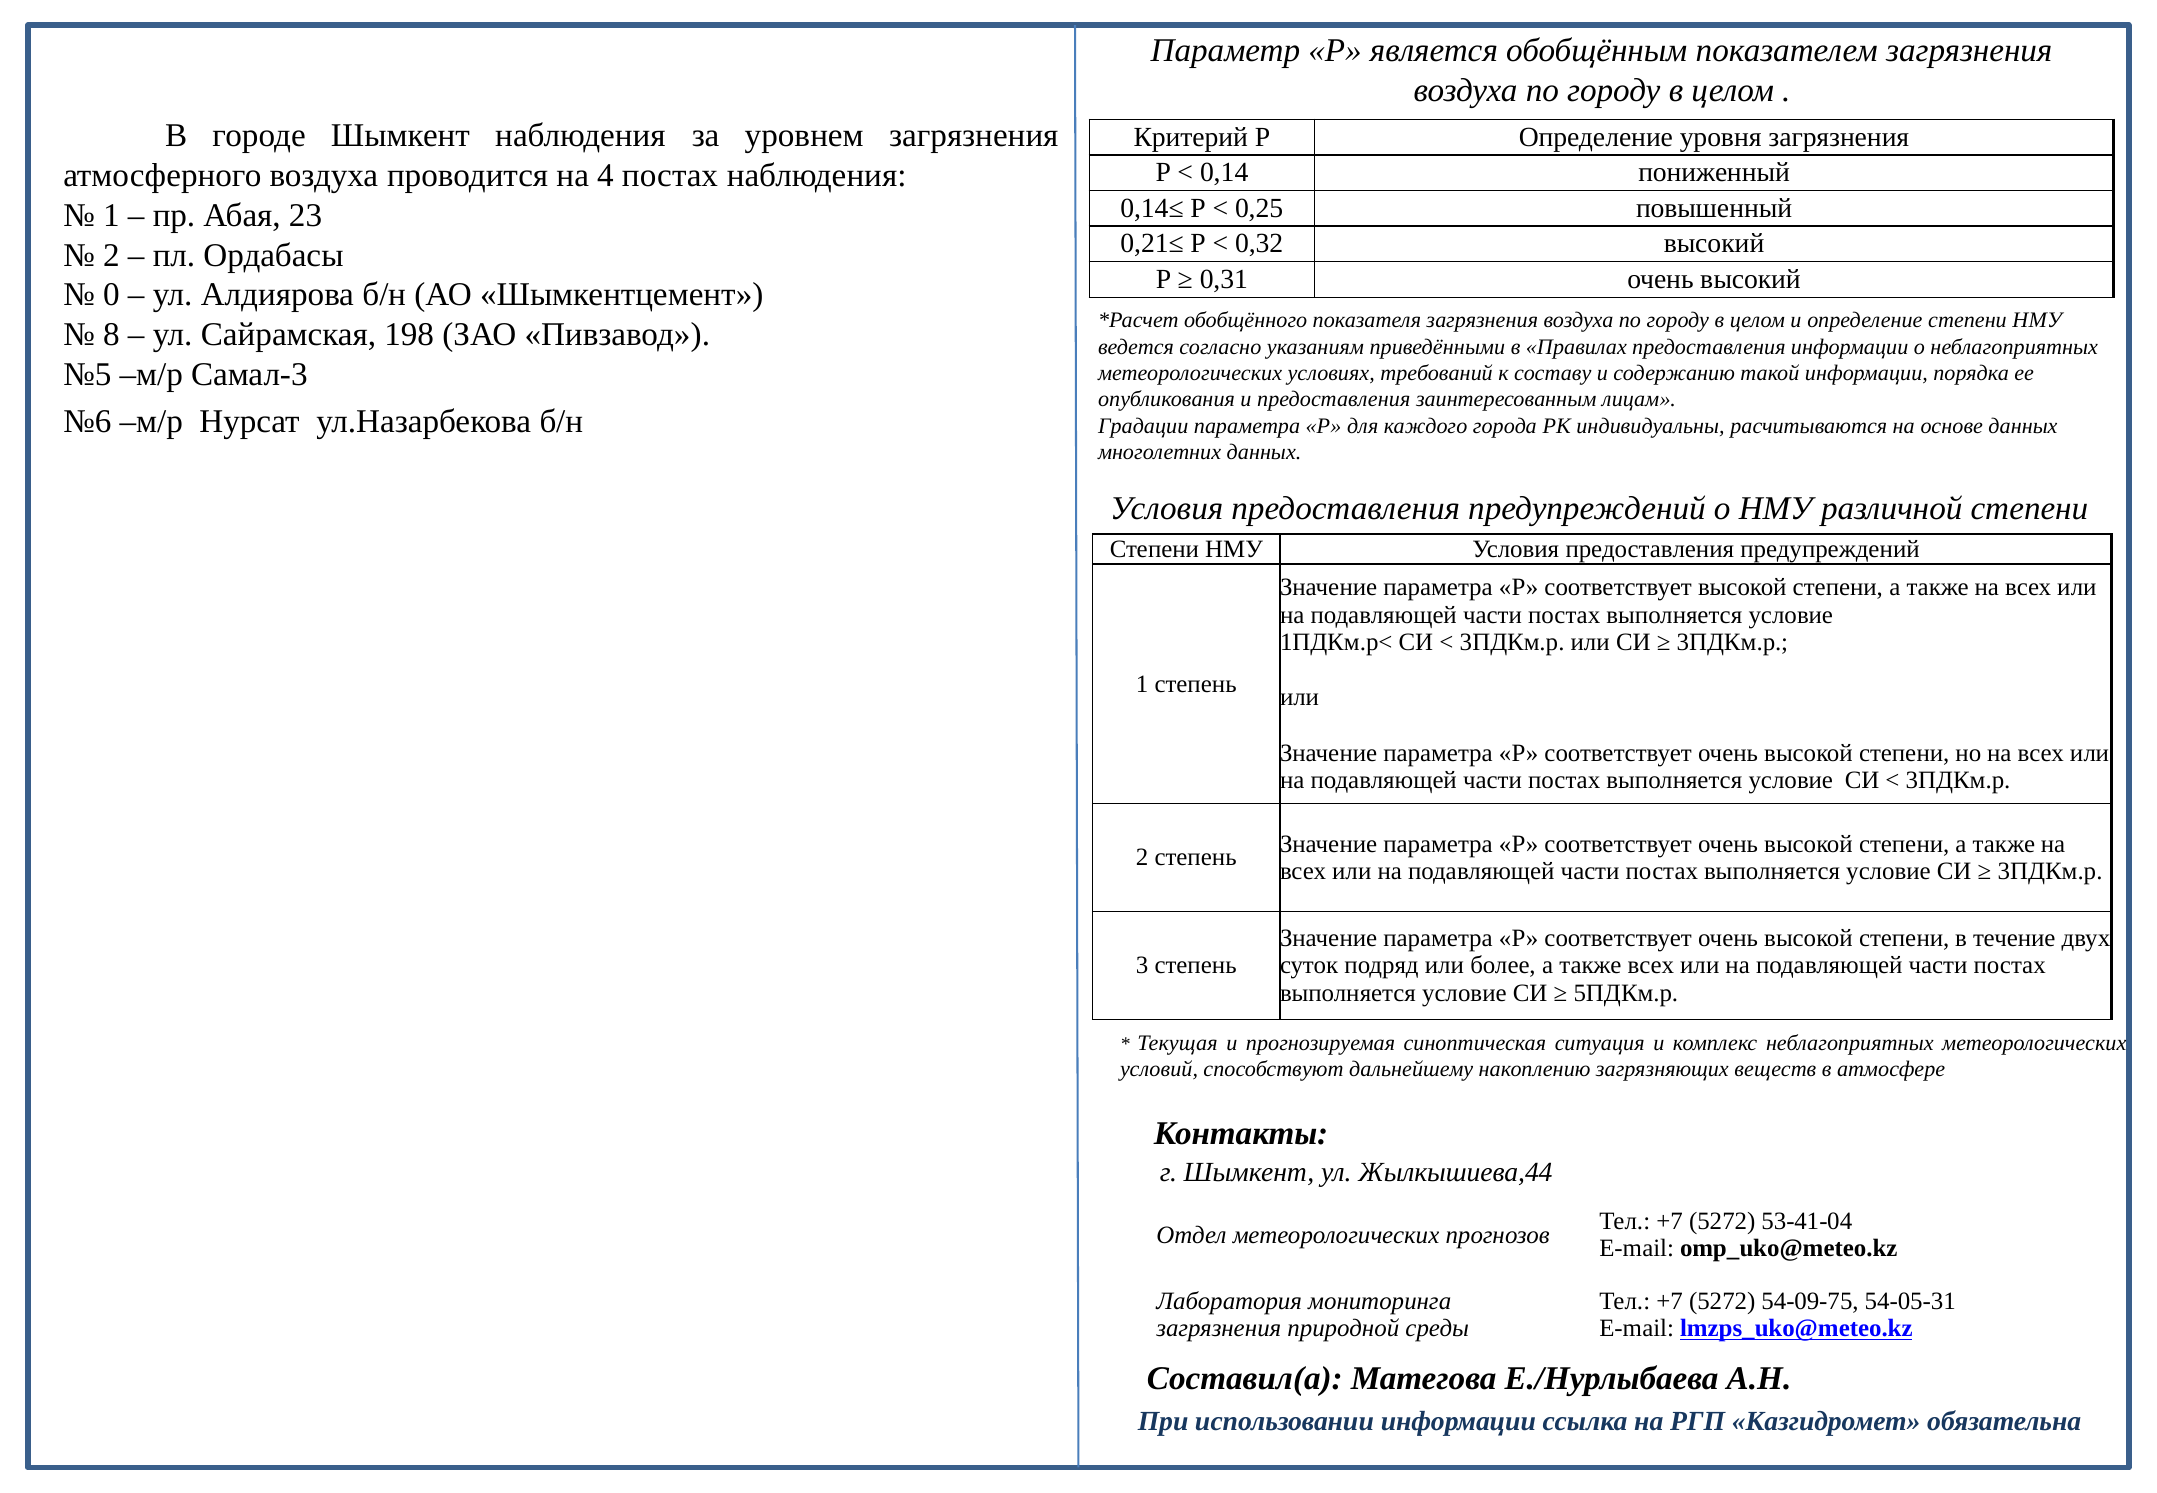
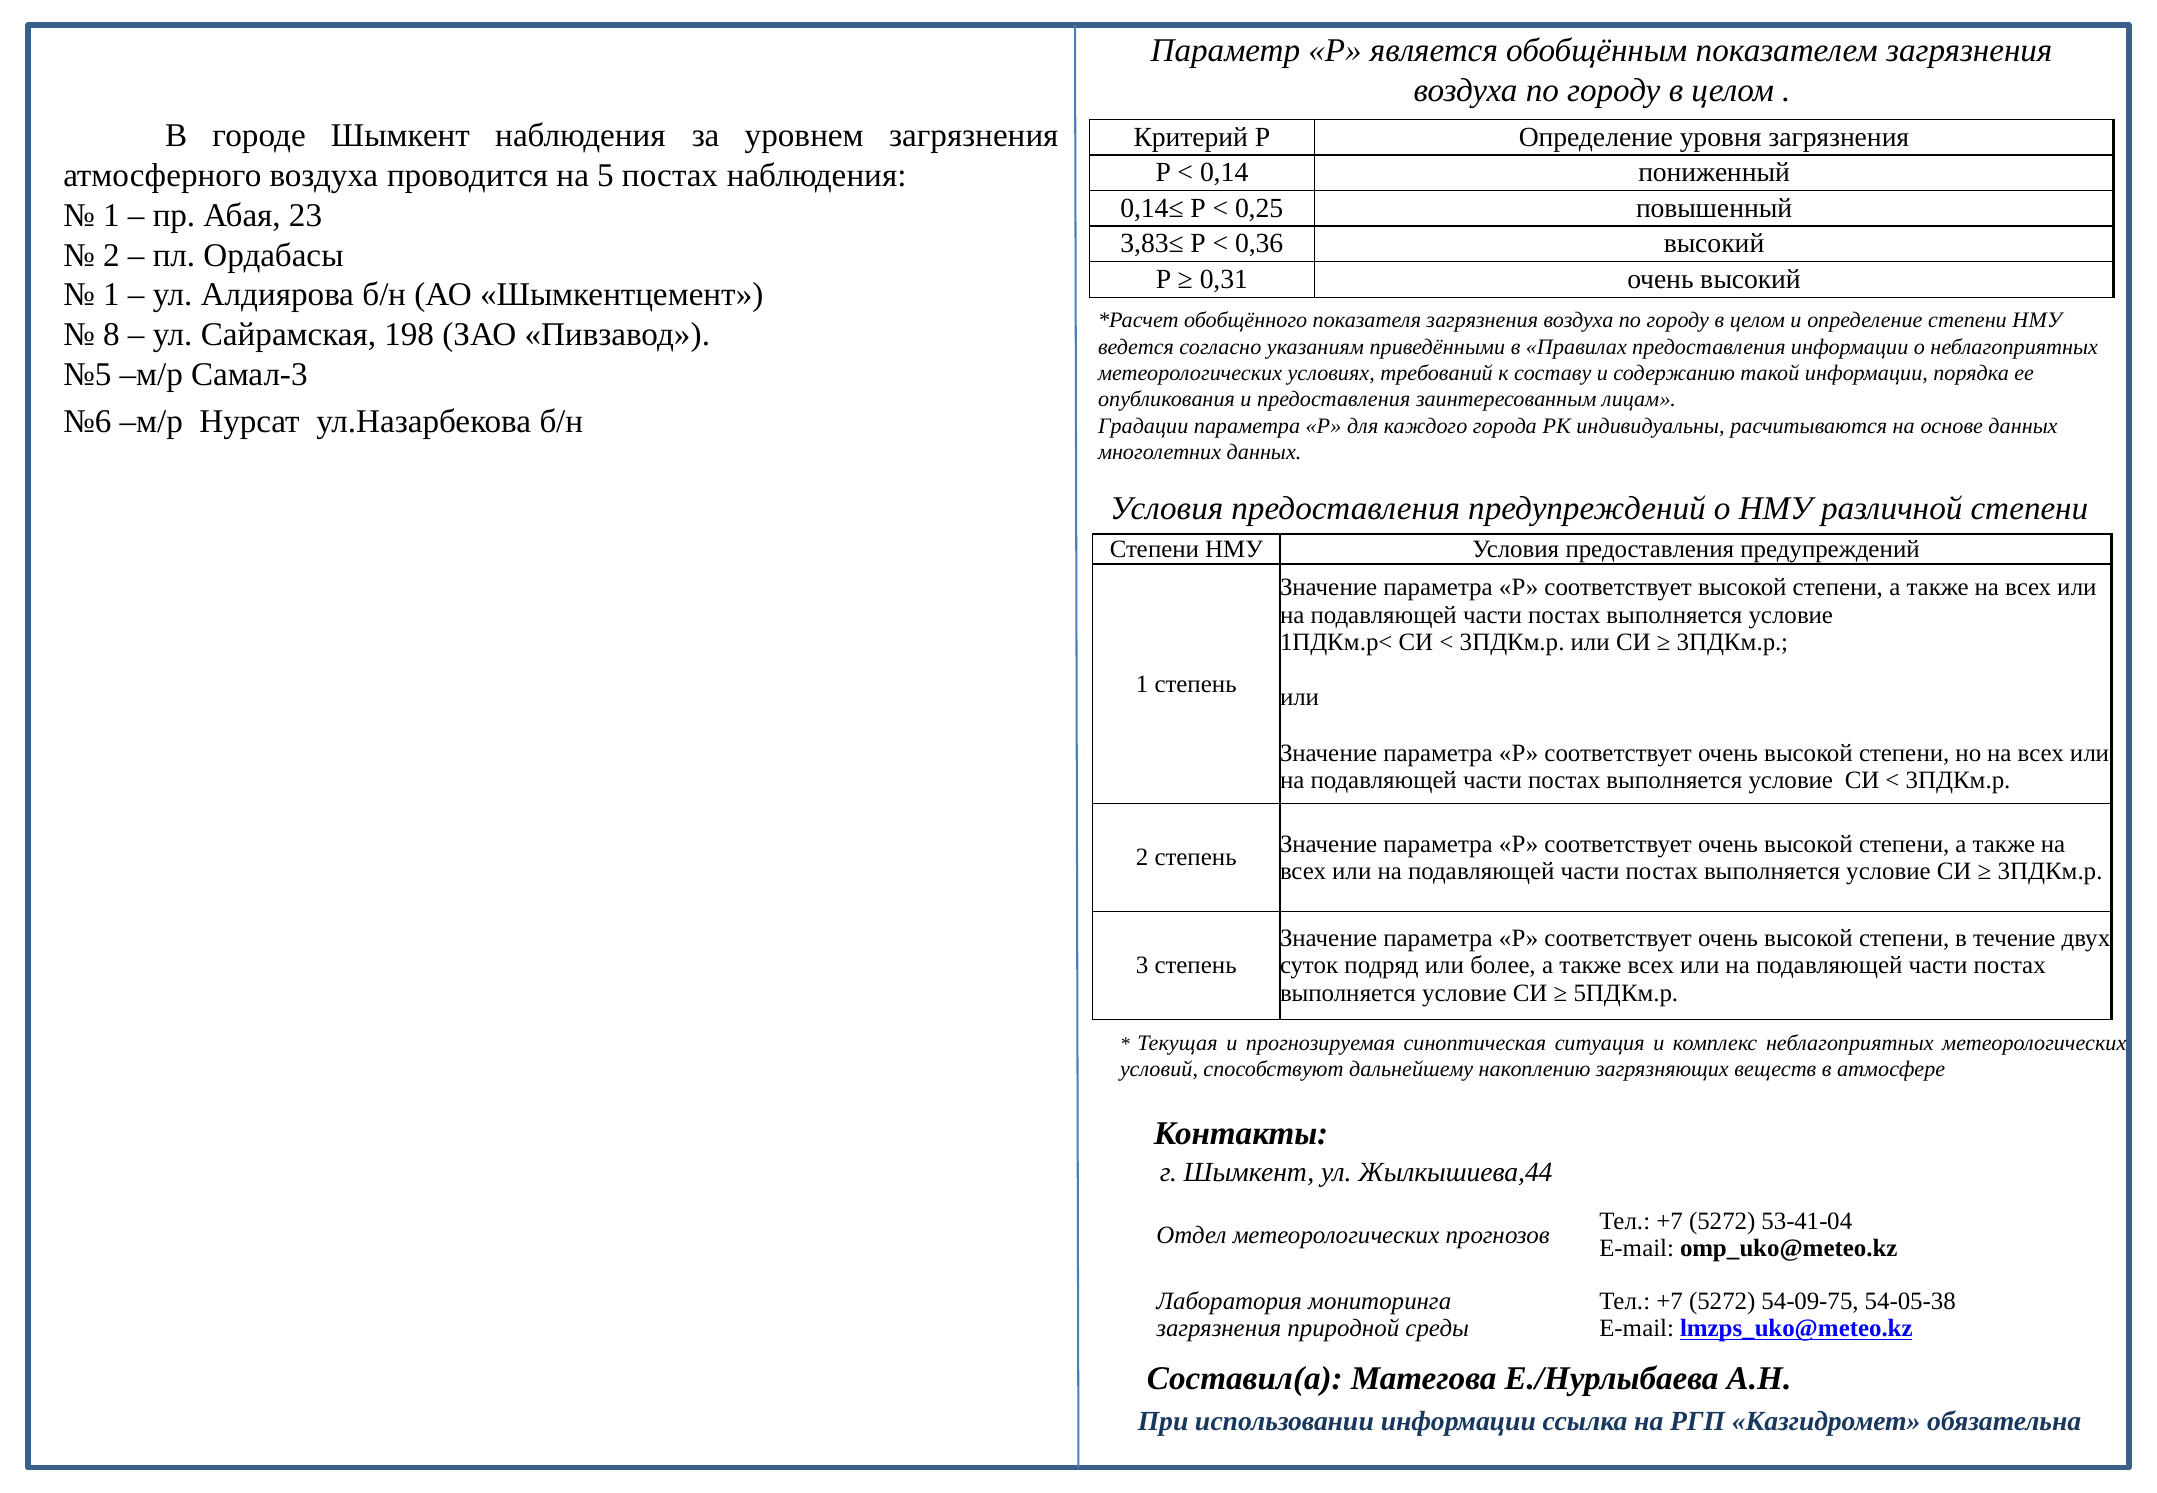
4: 4 -> 5
0,21≤: 0,21≤ -> 3,83≤
0,32: 0,32 -> 0,36
0 at (111, 295): 0 -> 1
54-05-31: 54-05-31 -> 54-05-38
